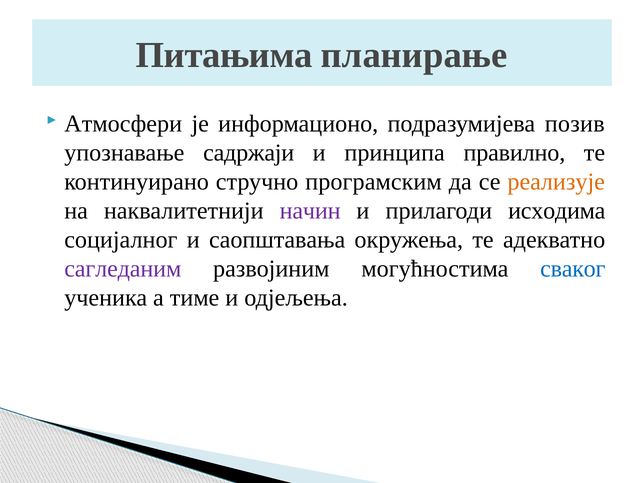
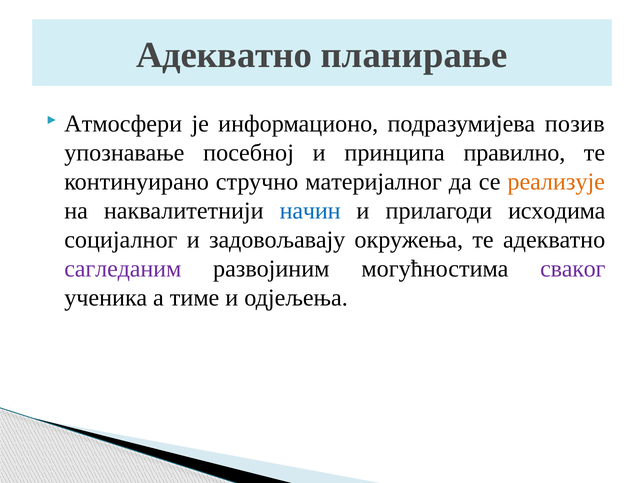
Питањима at (224, 55): Питањима -> Адекватно
садржаји: садржаји -> посебној
програмским: програмским -> материјалног
начин colour: purple -> blue
саопштавања: саопштавања -> задовољавају
сваког colour: blue -> purple
